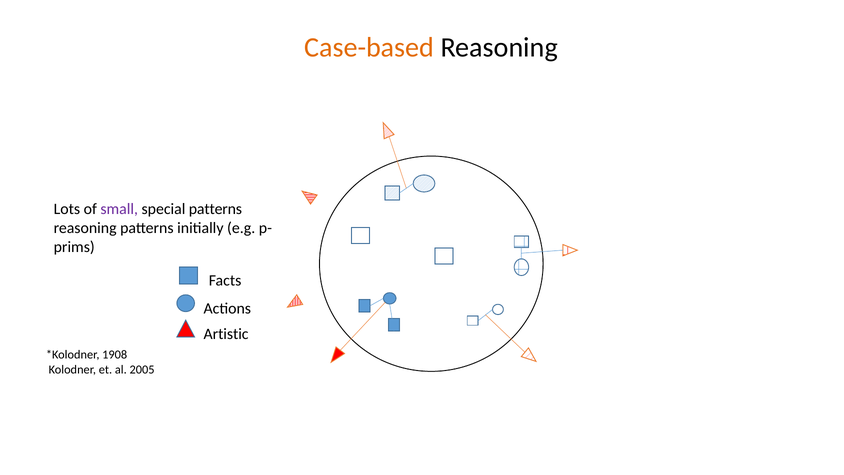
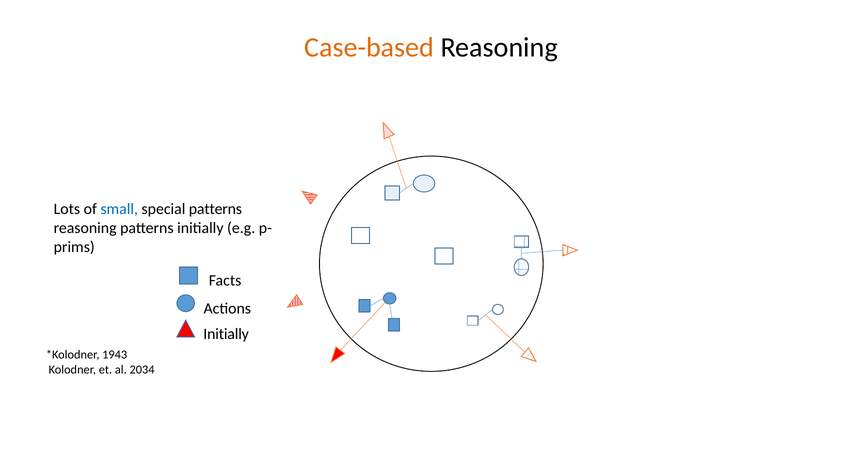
small colour: purple -> blue
Artistic at (226, 334): Artistic -> Initially
1908: 1908 -> 1943
2005: 2005 -> 2034
